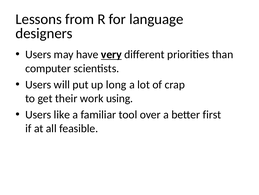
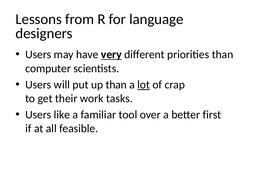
up long: long -> than
lot underline: none -> present
using: using -> tasks
